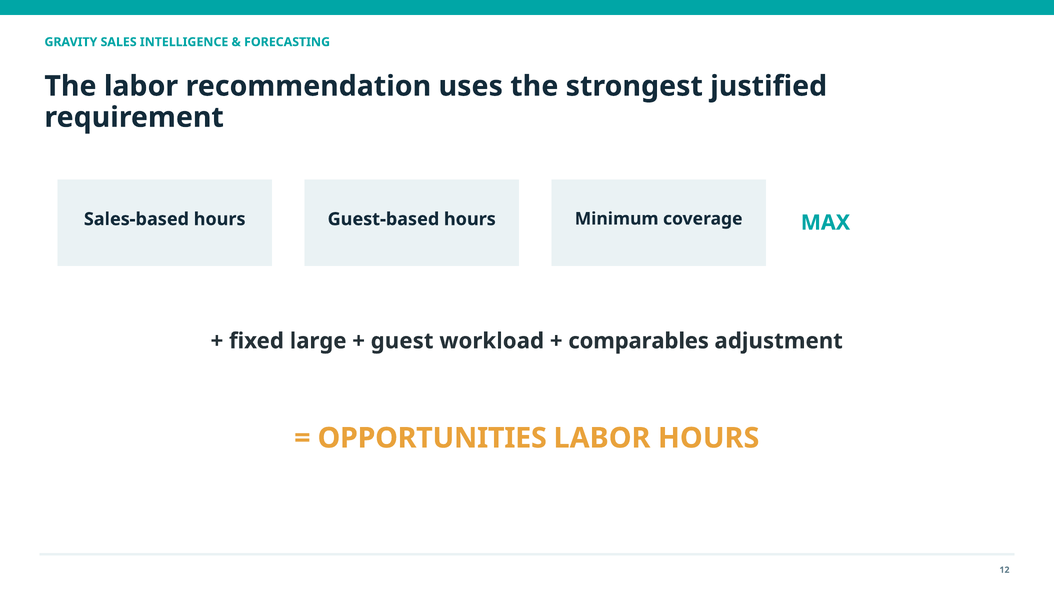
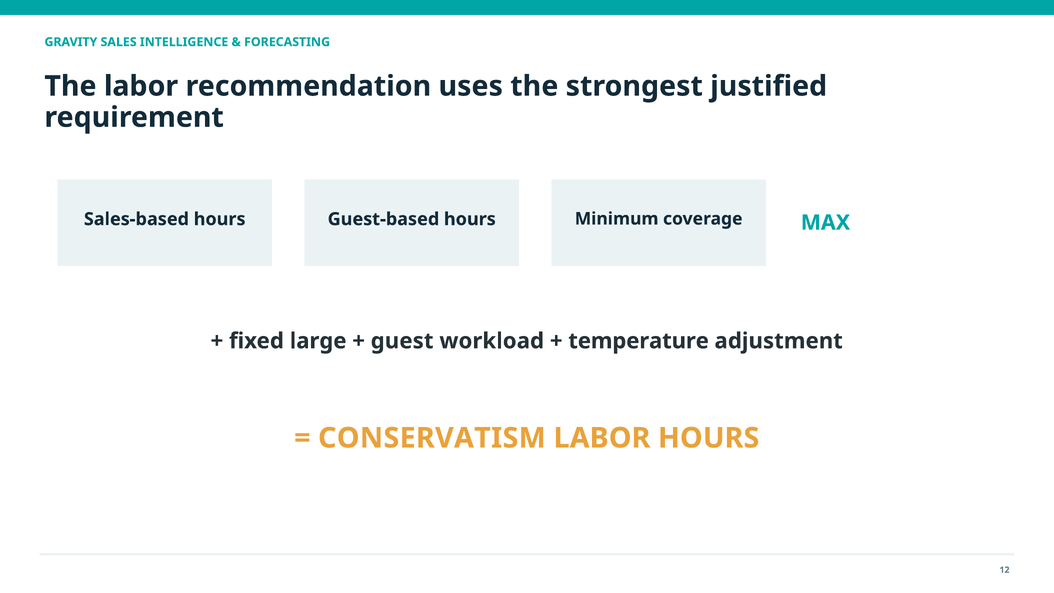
comparables: comparables -> temperature
OPPORTUNITIES: OPPORTUNITIES -> CONSERVATISM
